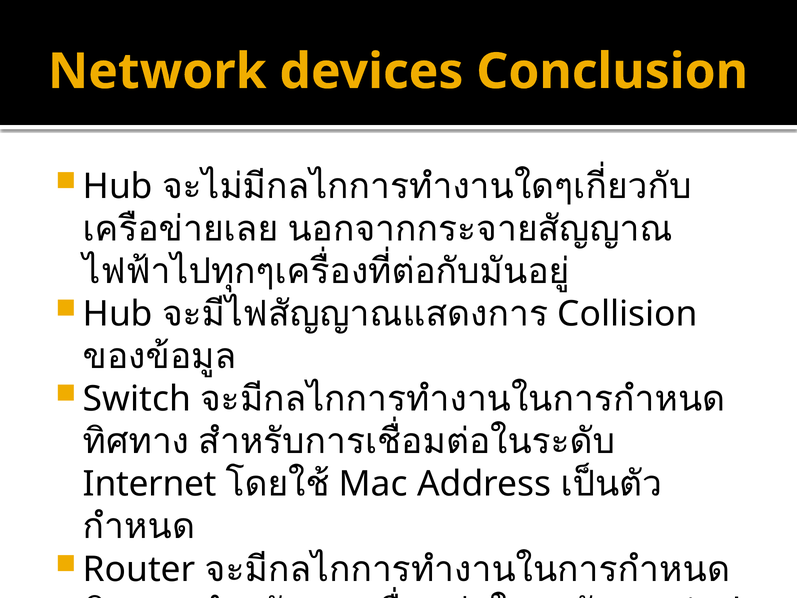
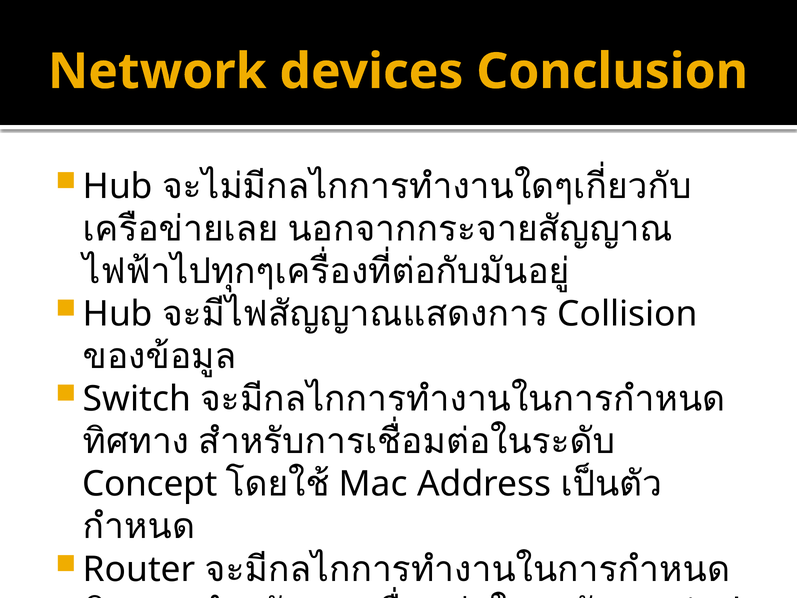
Internet at (150, 484): Internet -> Concept
